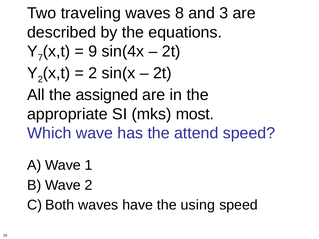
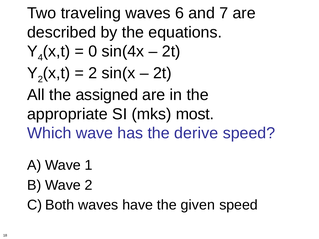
8: 8 -> 6
3: 3 -> 7
7: 7 -> 4
9: 9 -> 0
attend: attend -> derive
using: using -> given
